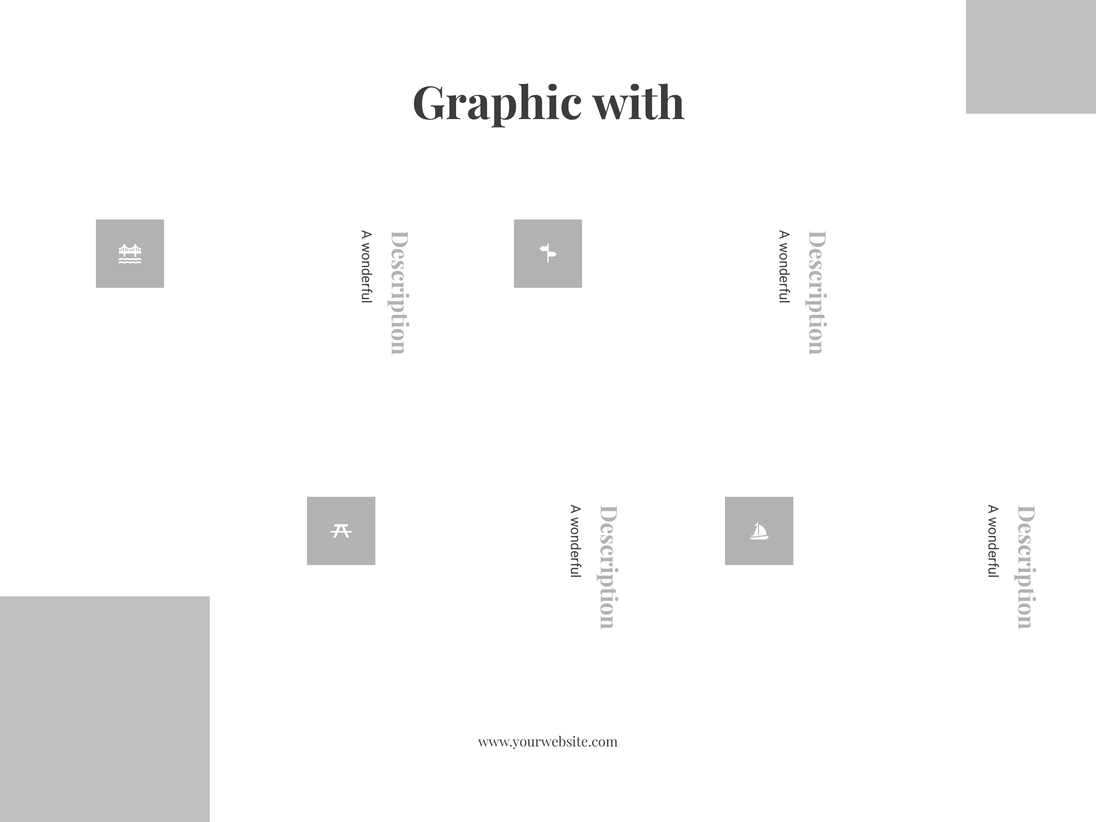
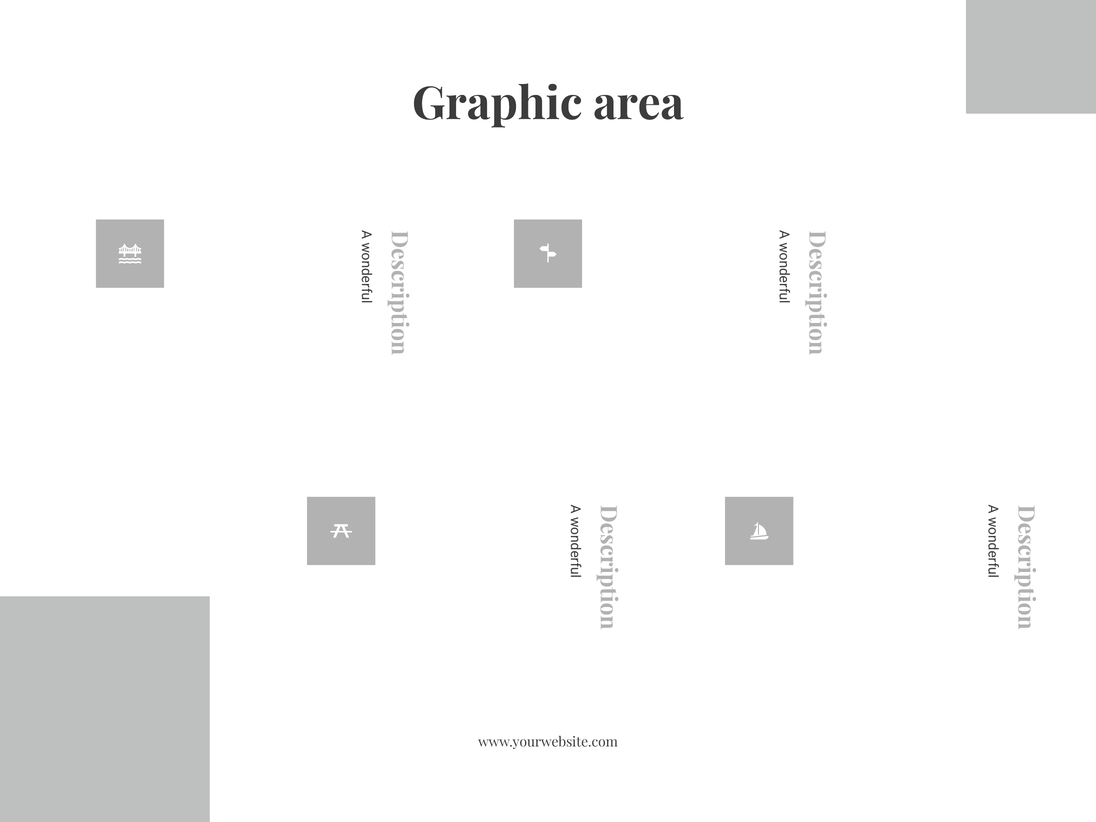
with: with -> area
